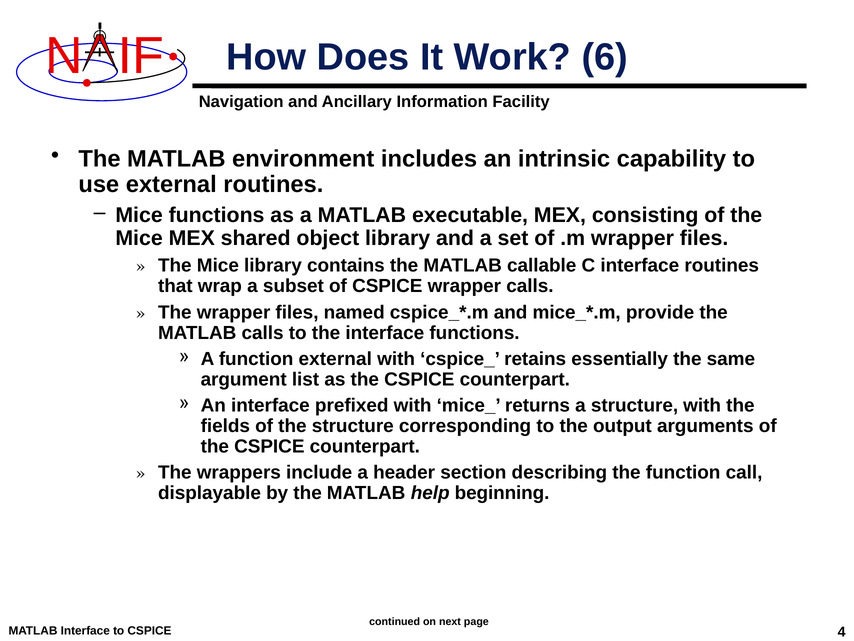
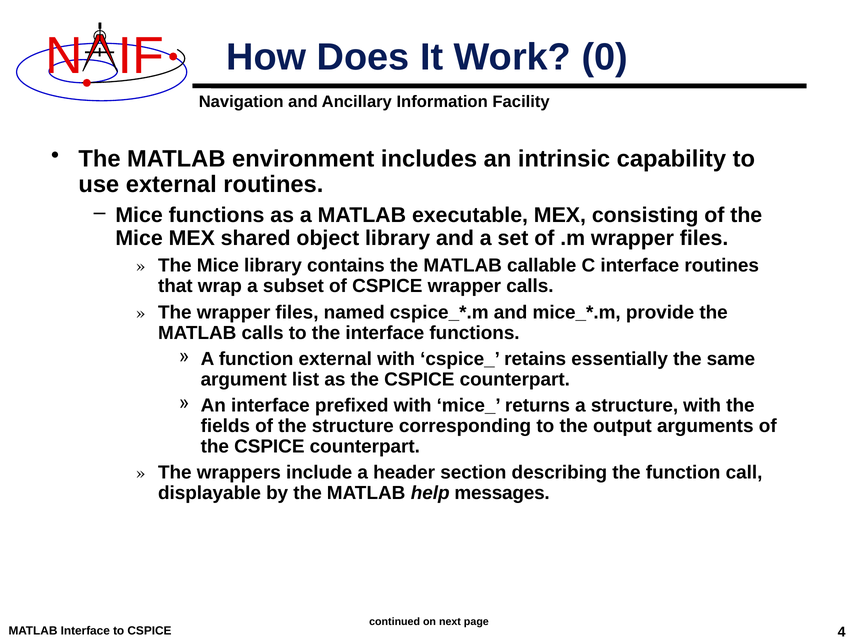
6: 6 -> 0
beginning: beginning -> messages
